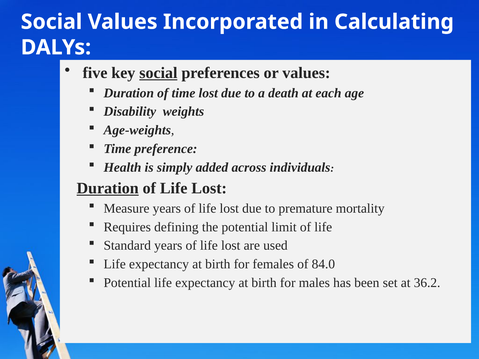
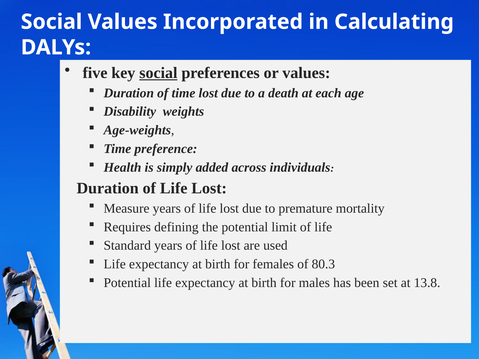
Duration at (108, 188) underline: present -> none
84.0: 84.0 -> 80.3
36.2: 36.2 -> 13.8
